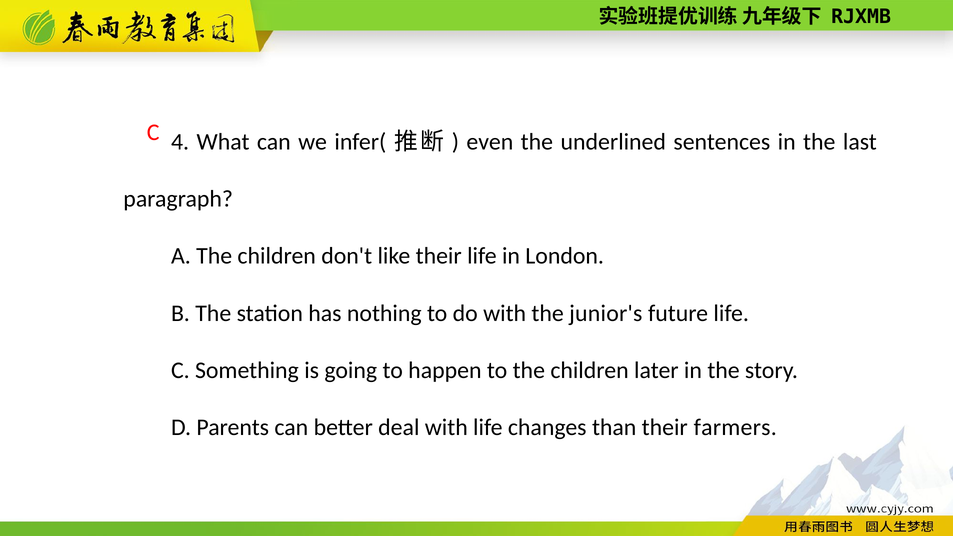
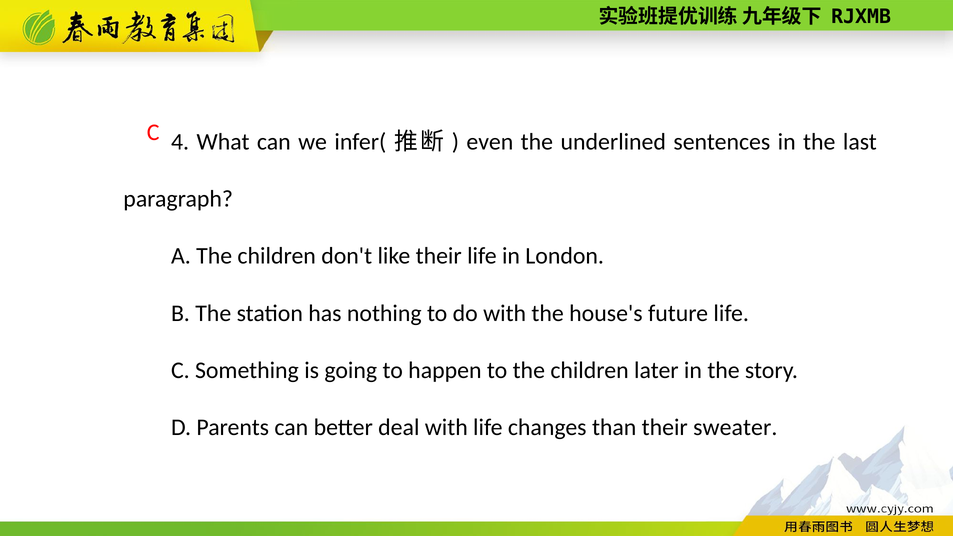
junior's: junior's -> house's
farmers: farmers -> sweater
